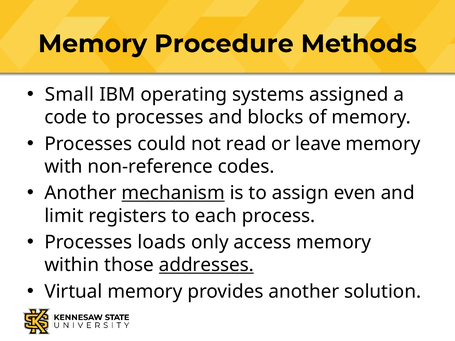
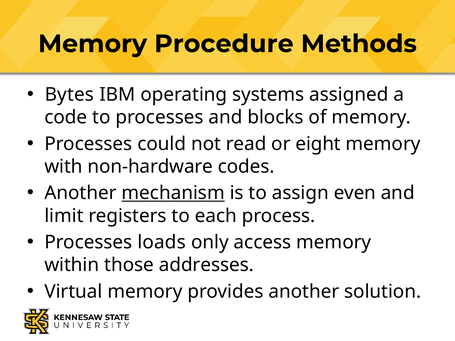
Small: Small -> Bytes
leave: leave -> eight
non-reference: non-reference -> non-hardware
addresses underline: present -> none
